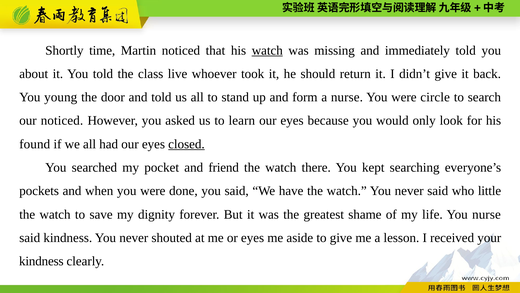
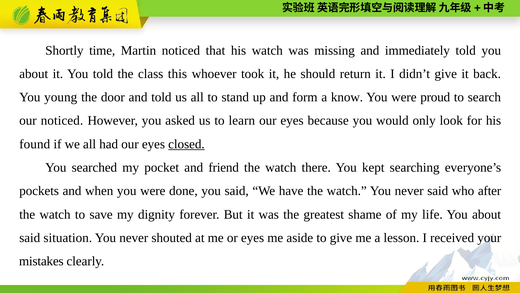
watch at (267, 50) underline: present -> none
live: live -> this
a nurse: nurse -> know
circle: circle -> proud
little: little -> after
life You nurse: nurse -> about
said kindness: kindness -> situation
kindness at (41, 261): kindness -> mistakes
